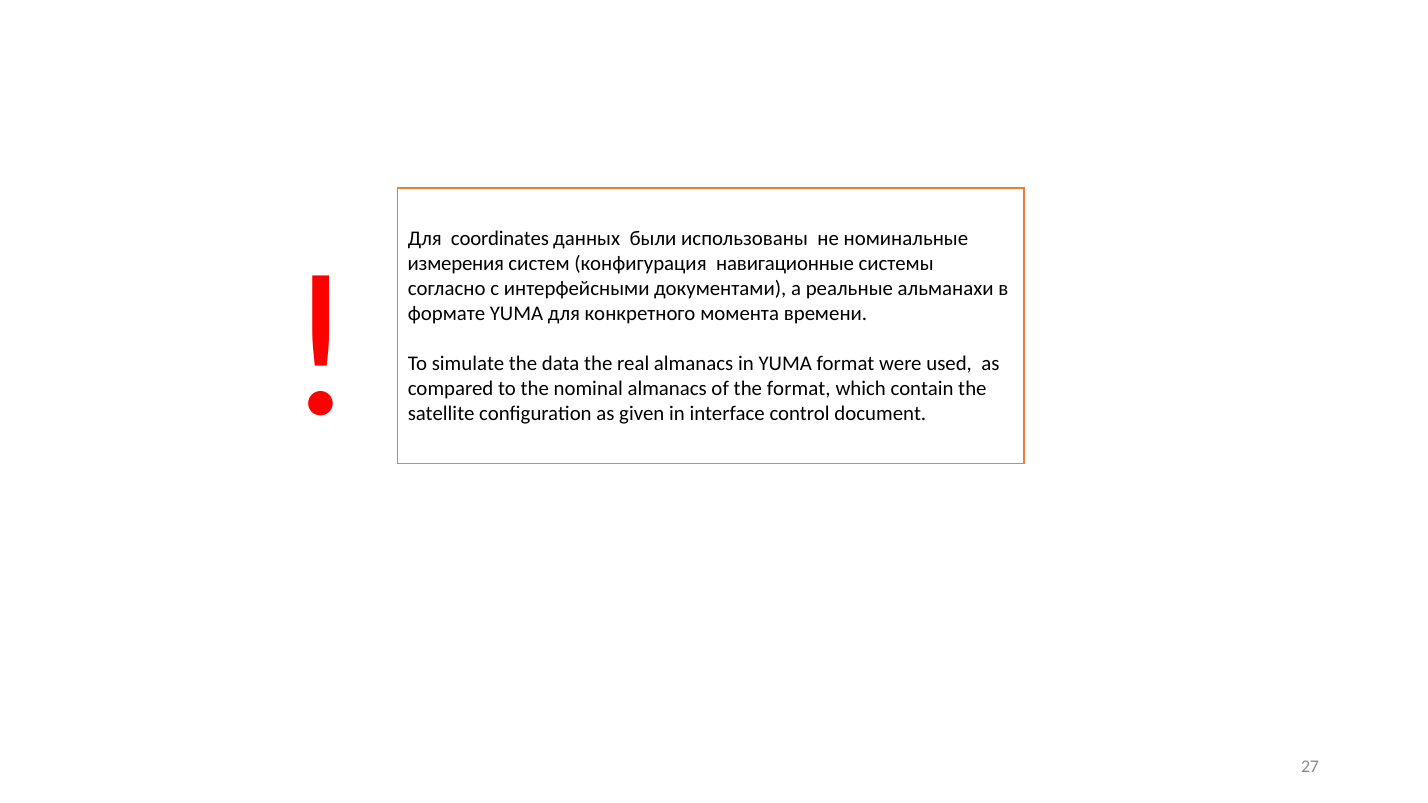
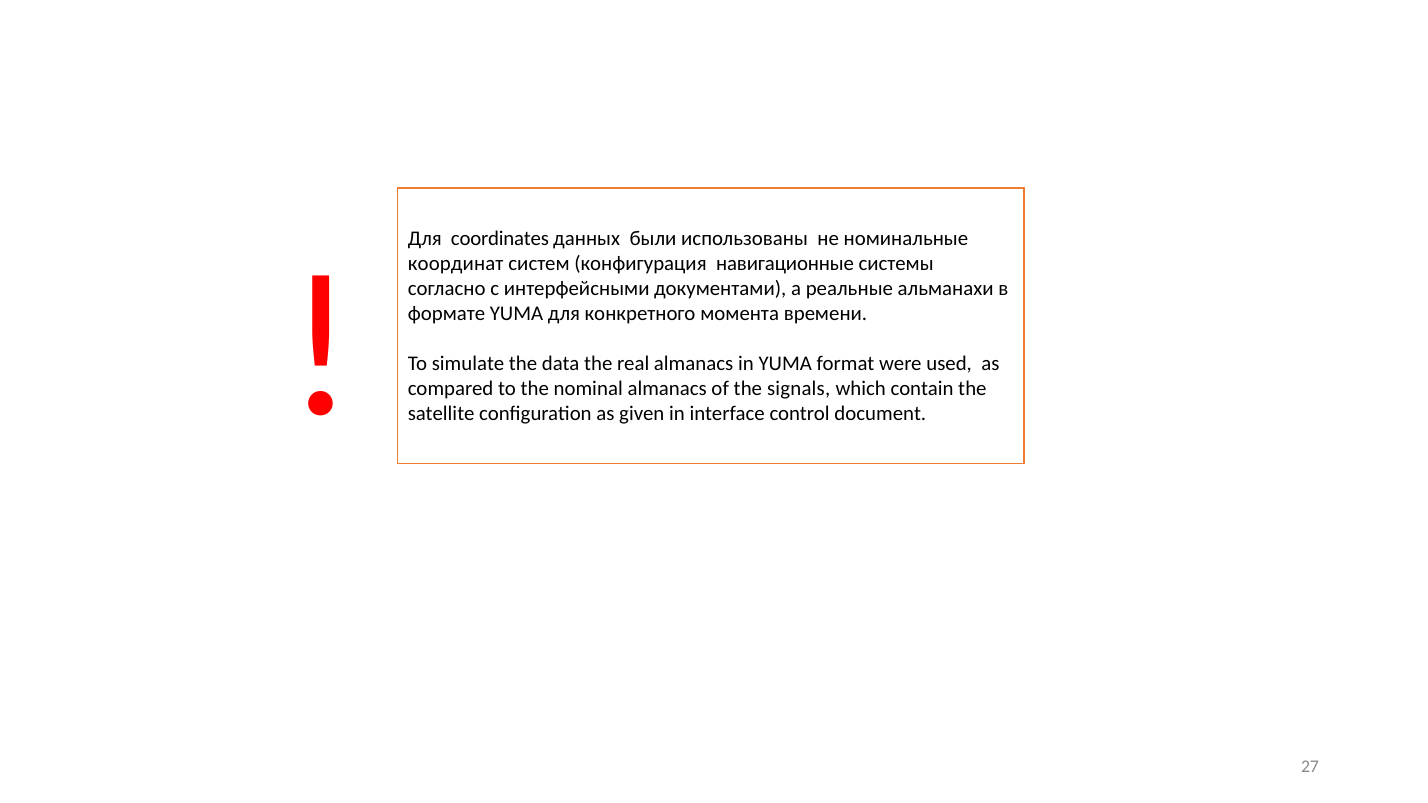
измерения: измерения -> координат
the format: format -> signals
